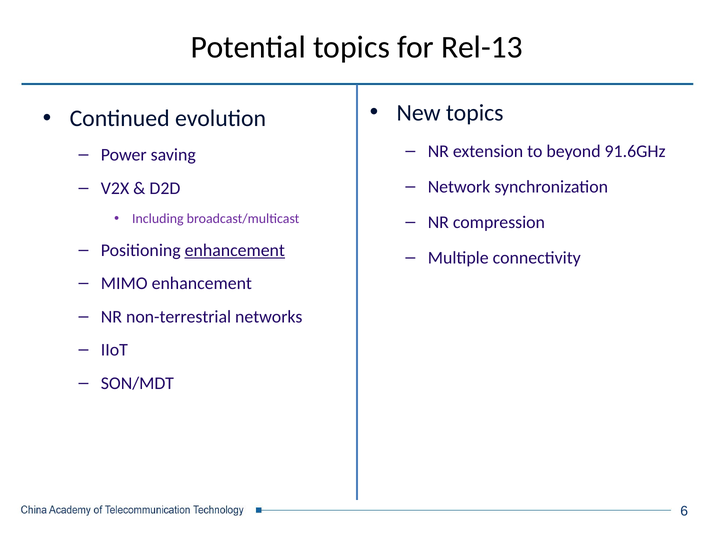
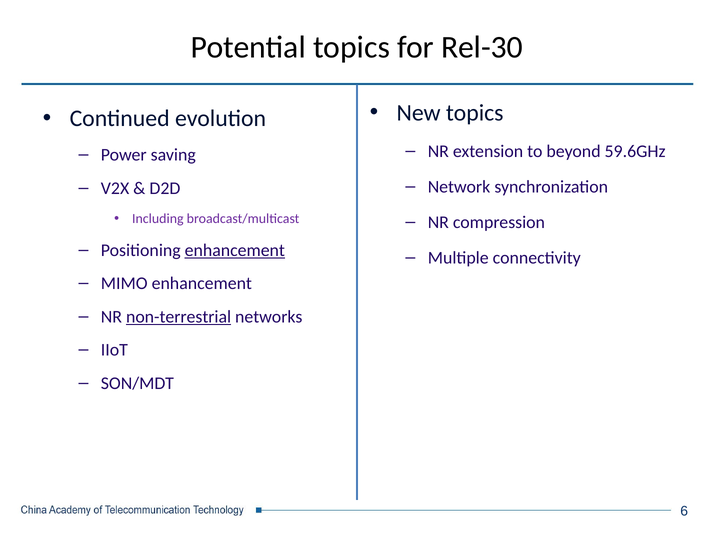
Rel-13: Rel-13 -> Rel-30
91.6GHz: 91.6GHz -> 59.6GHz
non-terrestrial underline: none -> present
